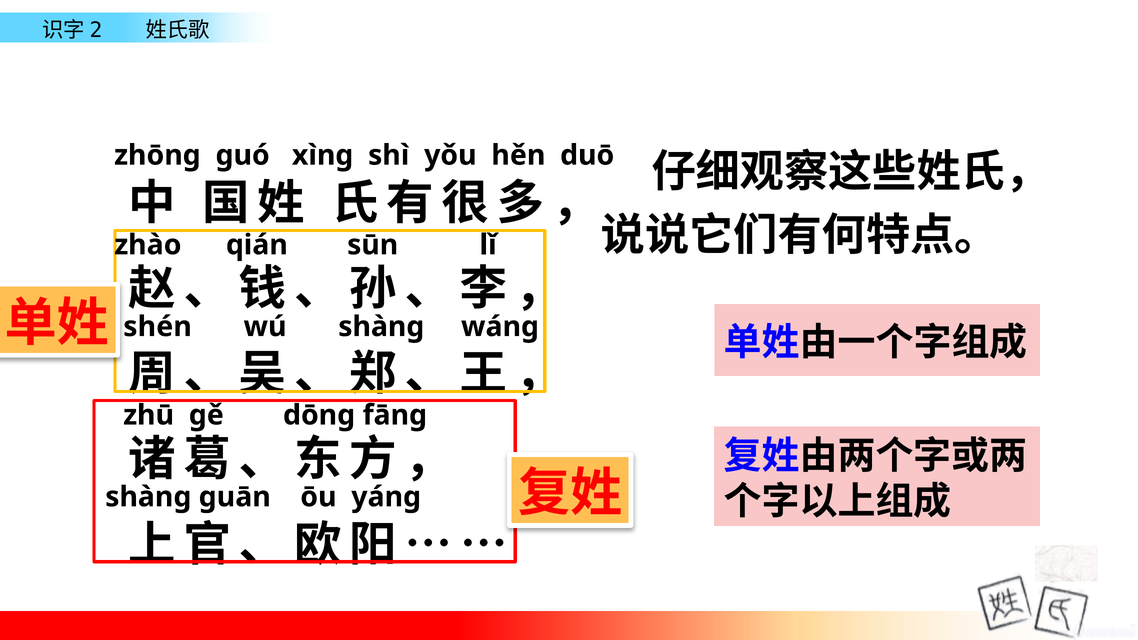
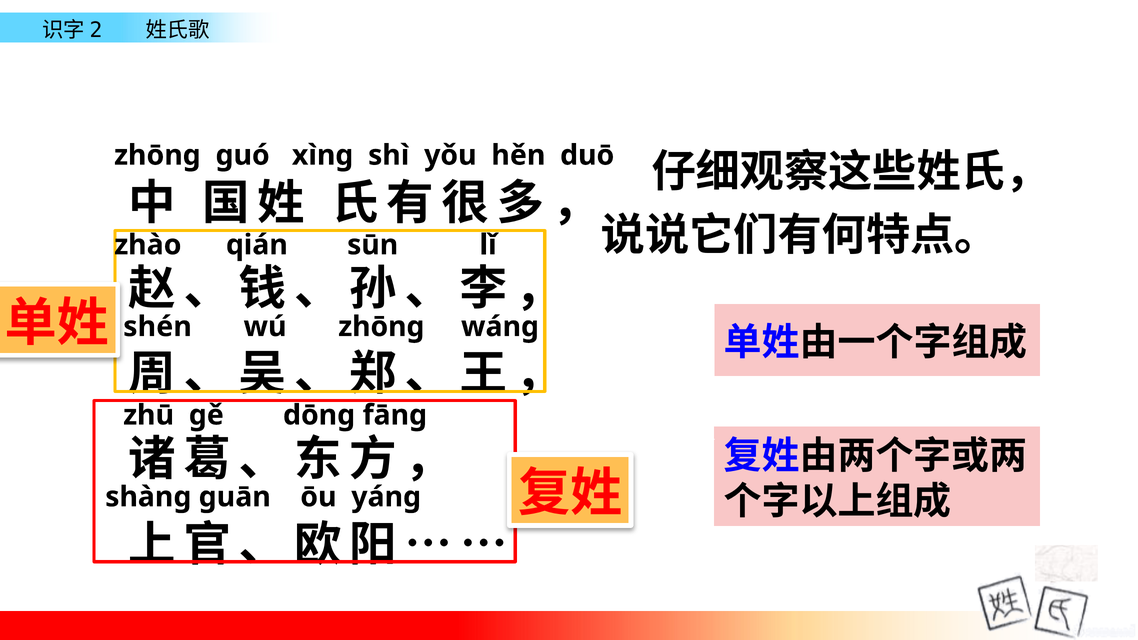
wú shànɡ: shànɡ -> zhōnɡ
